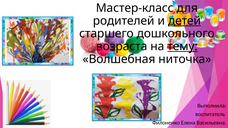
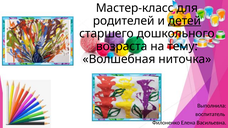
тему underline: present -> none
